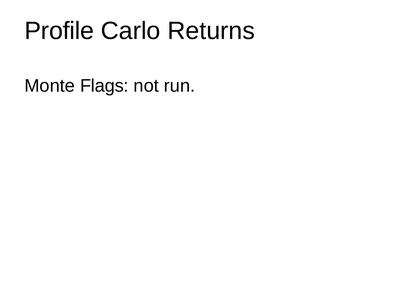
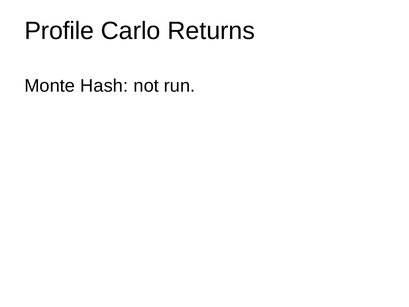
Flags: Flags -> Hash
